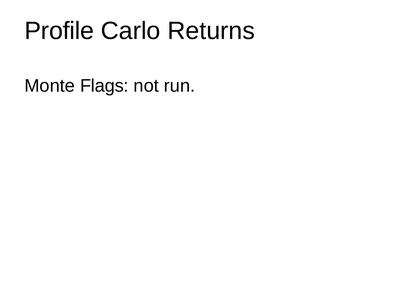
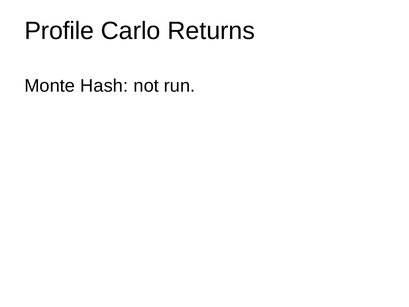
Flags: Flags -> Hash
